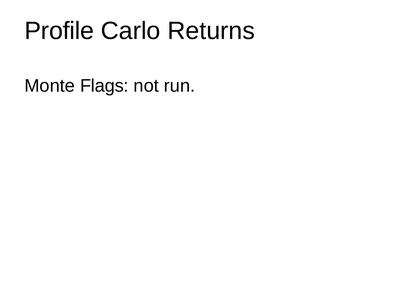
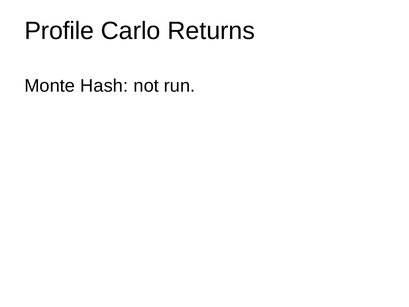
Flags: Flags -> Hash
